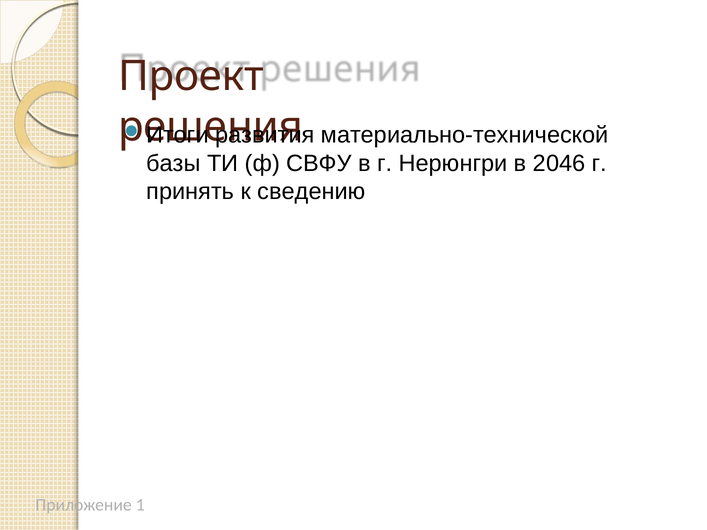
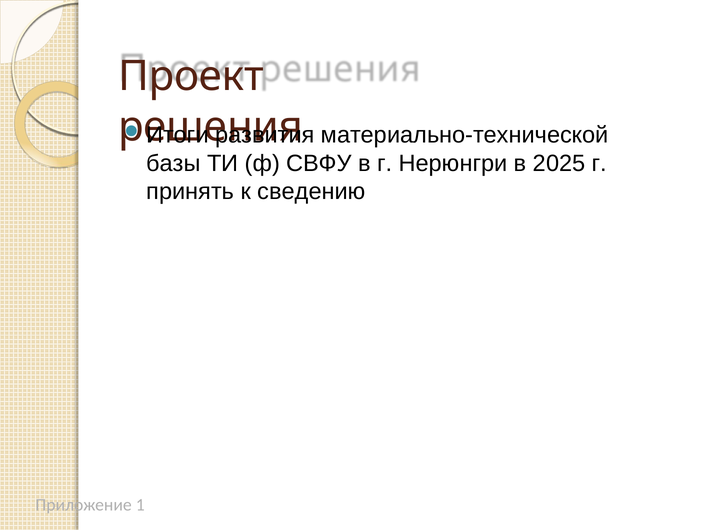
2046: 2046 -> 2025
